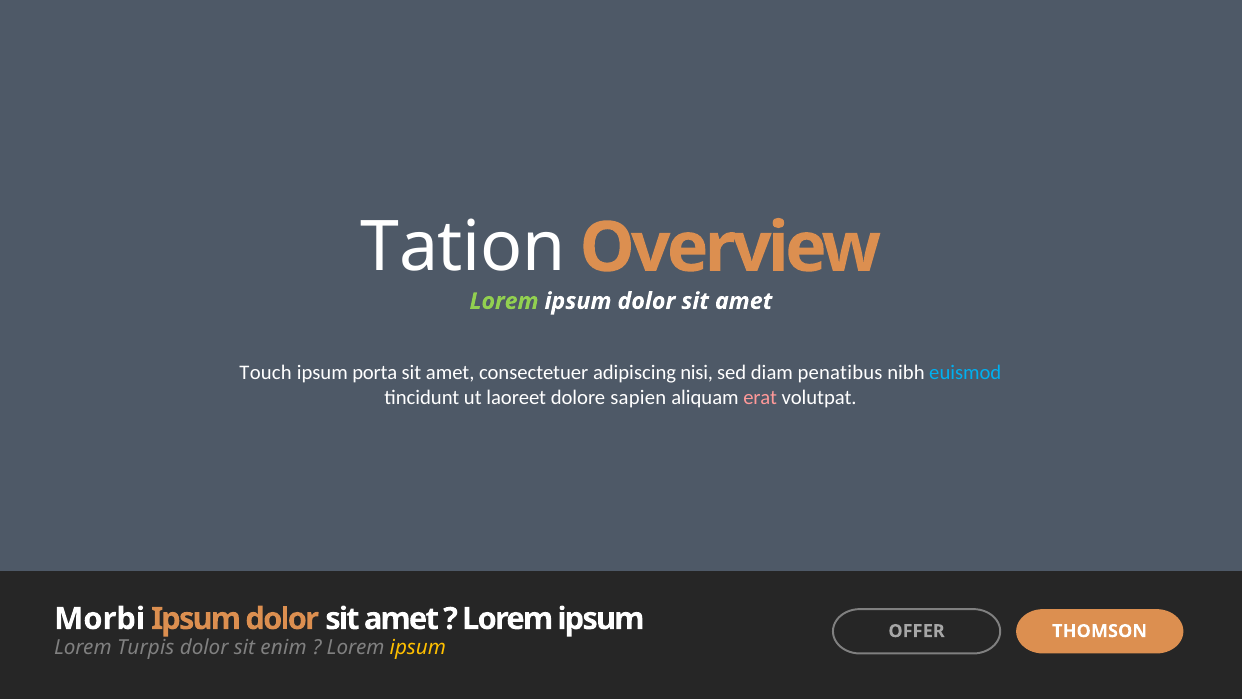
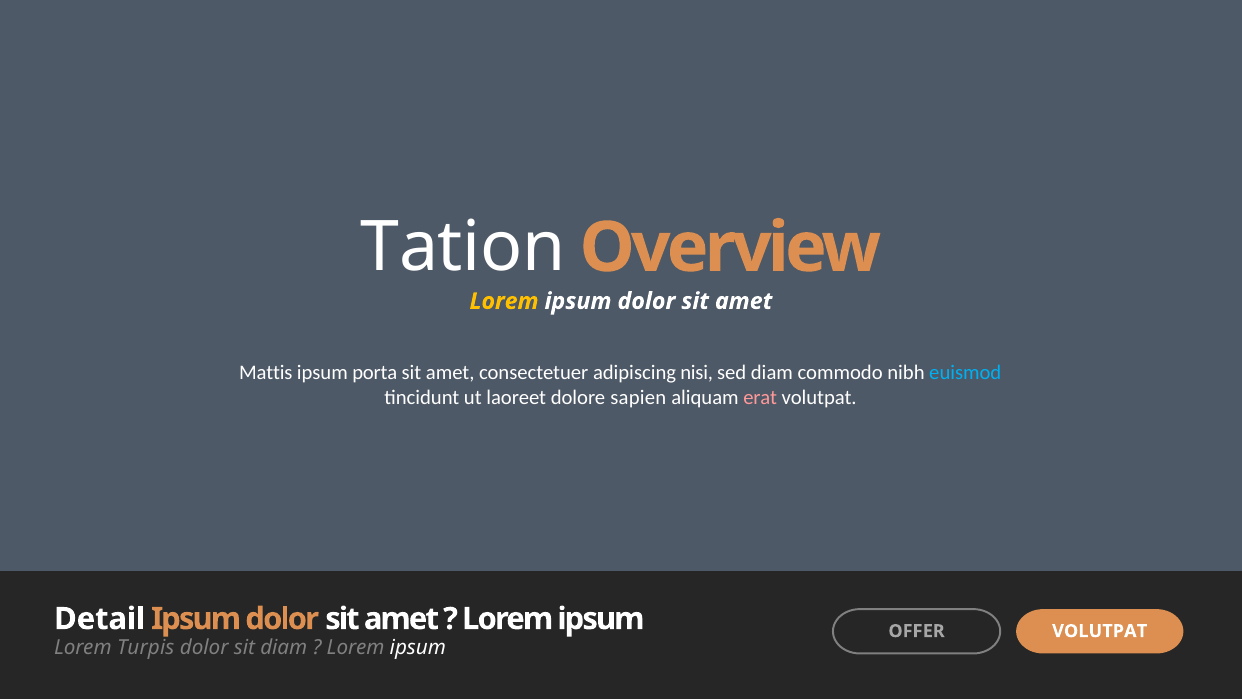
Lorem at (504, 301) colour: light green -> yellow
Touch: Touch -> Mattis
penatibus: penatibus -> commodo
Morbi: Morbi -> Detail
OFFER THOMSON: THOMSON -> VOLUTPAT
sit enim: enim -> diam
ipsum at (418, 647) colour: yellow -> white
